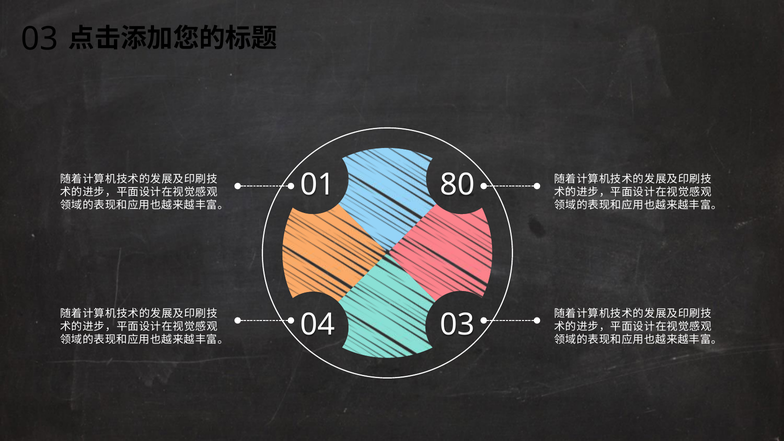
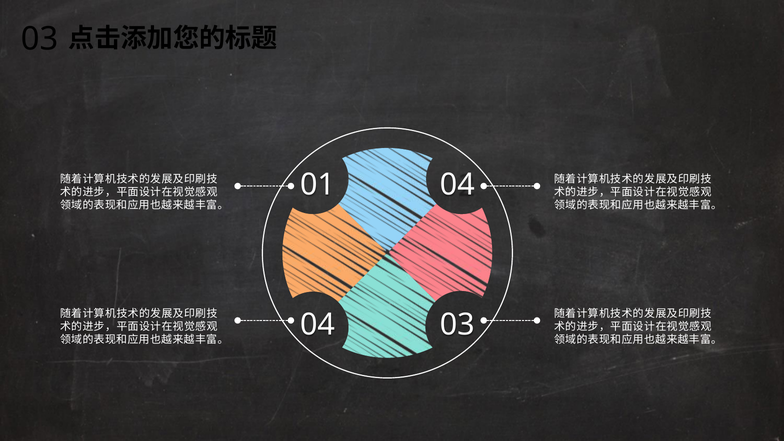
01 80: 80 -> 04
